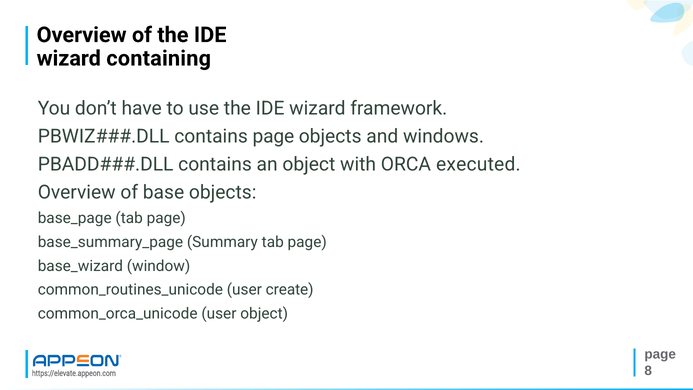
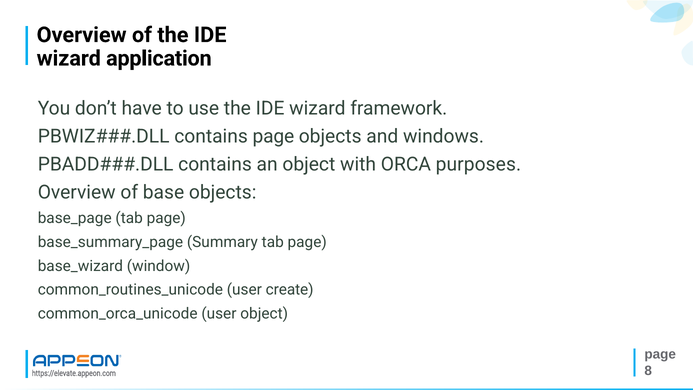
containing: containing -> application
executed: executed -> purposes
